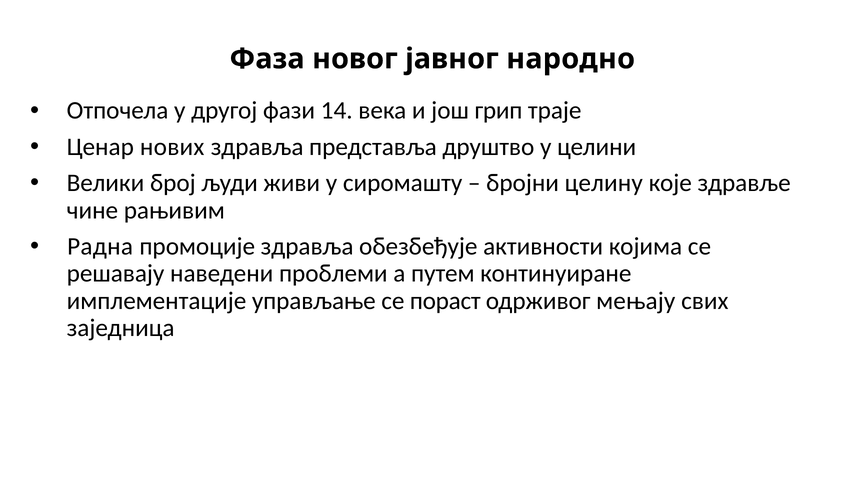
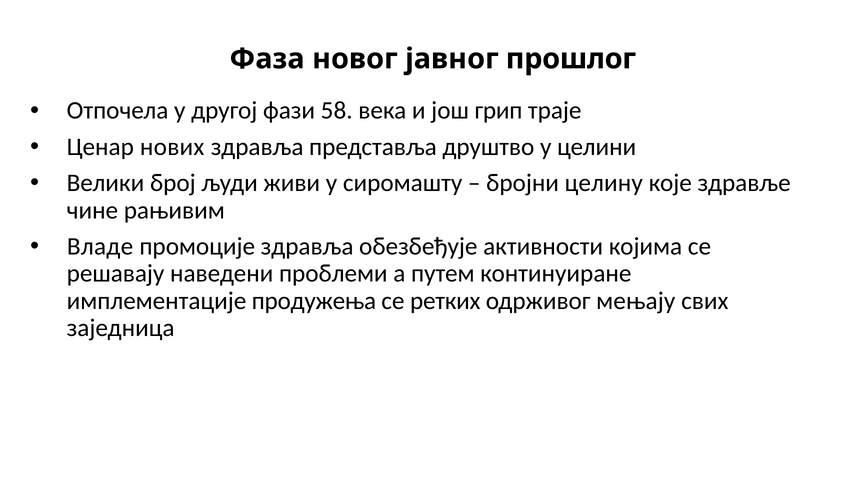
народно: народно -> прошлог
14: 14 -> 58
Радна: Радна -> Владе
управљање: управљање -> продужења
пораст: пораст -> ретких
